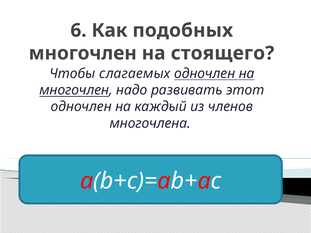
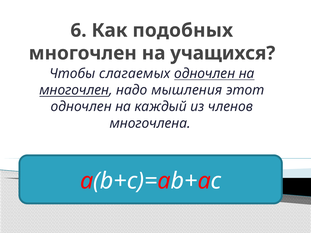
стоящего: стоящего -> учащихся
развивать: развивать -> мышления
